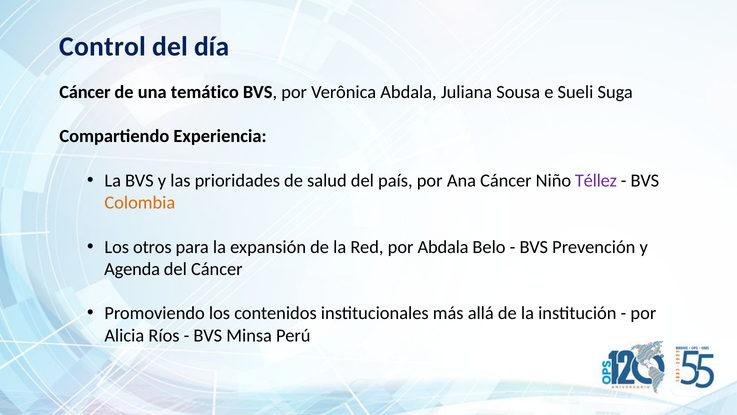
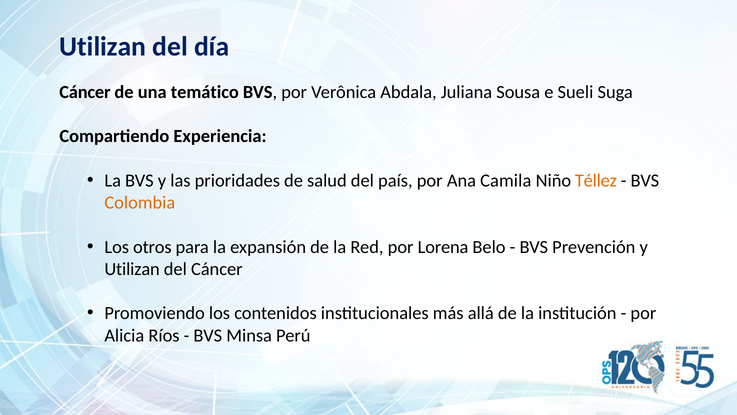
Control at (103, 47): Control -> Utilizan
Ana Cáncer: Cáncer -> Camila
Téllez colour: purple -> orange
por Abdala: Abdala -> Lorena
Agenda at (132, 269): Agenda -> Utilizan
